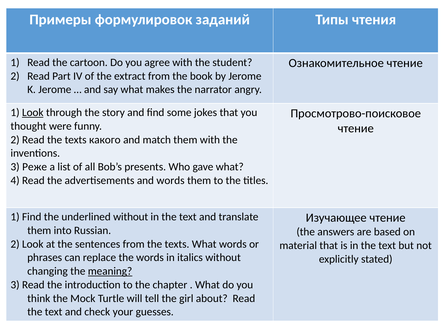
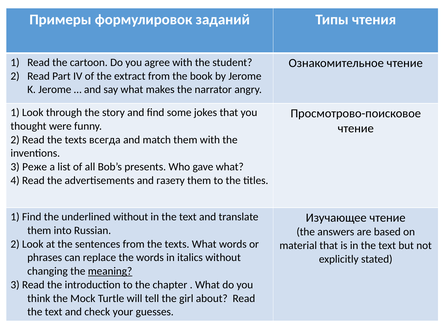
Look at (33, 112) underline: present -> none
какого: какого -> всегда
and words: words -> газету
